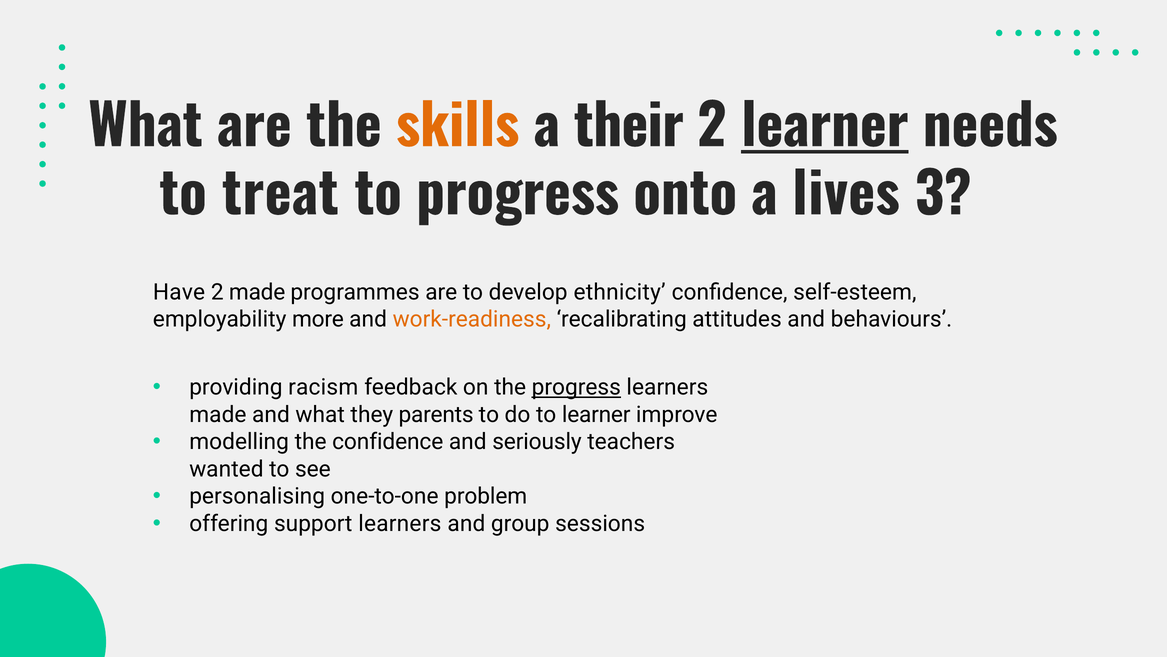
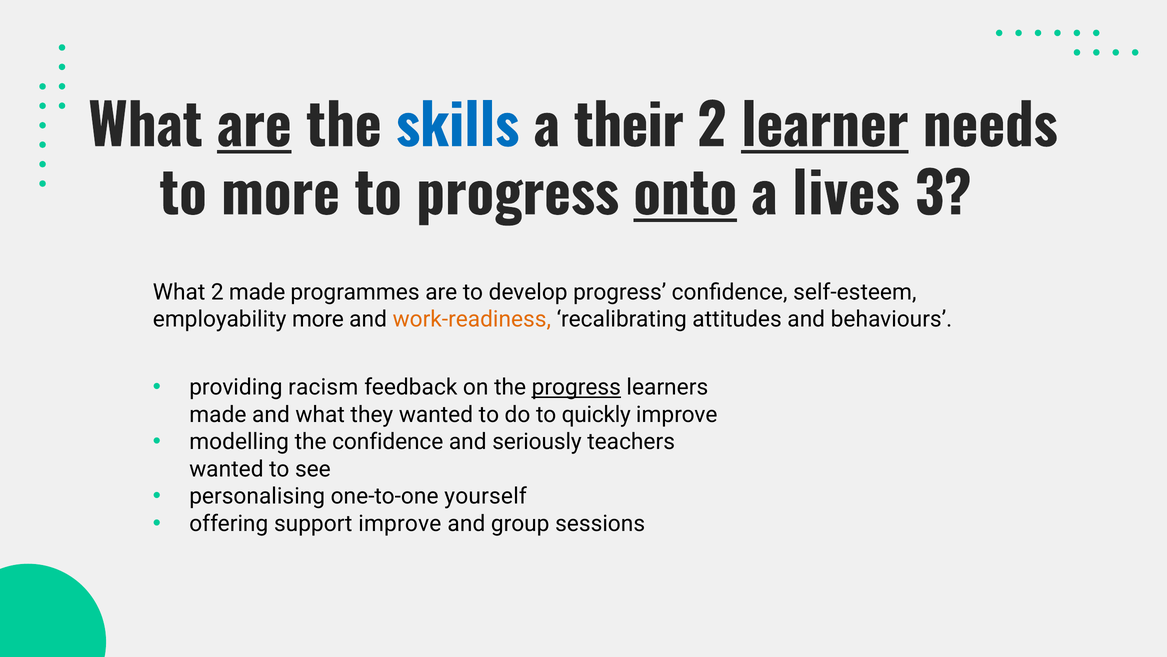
are at (254, 127) underline: none -> present
skills colour: orange -> blue
to treat: treat -> more
onto underline: none -> present
Have at (179, 292): Have -> What
develop ethnicity: ethnicity -> progress
they parents: parents -> wanted
to learner: learner -> quickly
problem: problem -> yourself
support learners: learners -> improve
